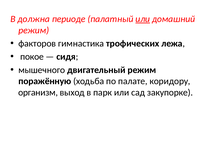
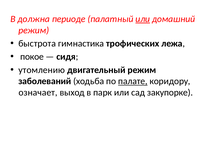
факторов: факторов -> быстрота
мышечного: мышечного -> утомлению
поражённую: поражённую -> заболеваний
палате underline: none -> present
организм: организм -> означает
